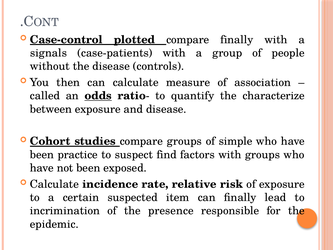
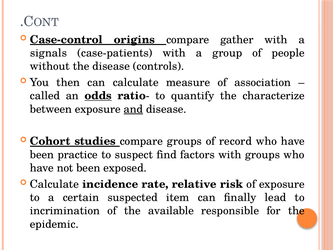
plotted: plotted -> origins
compare finally: finally -> gather
and underline: none -> present
simple: simple -> record
presence: presence -> available
